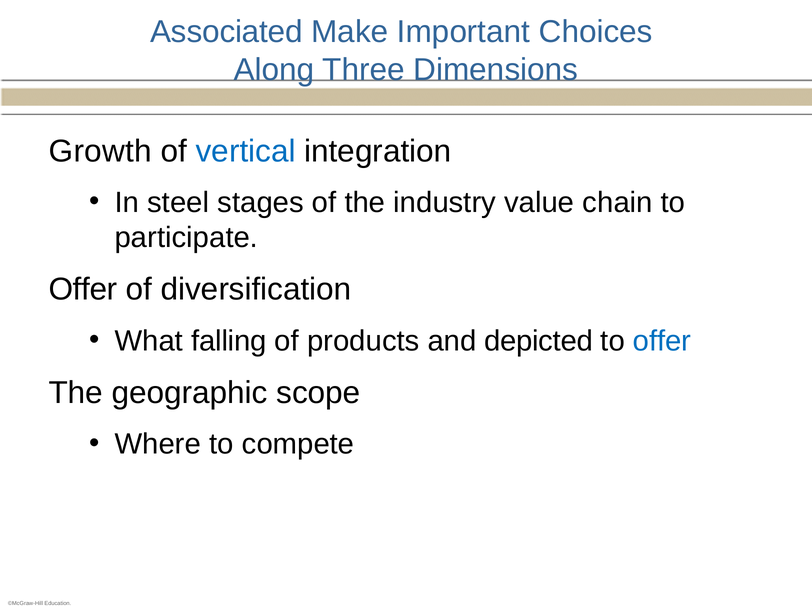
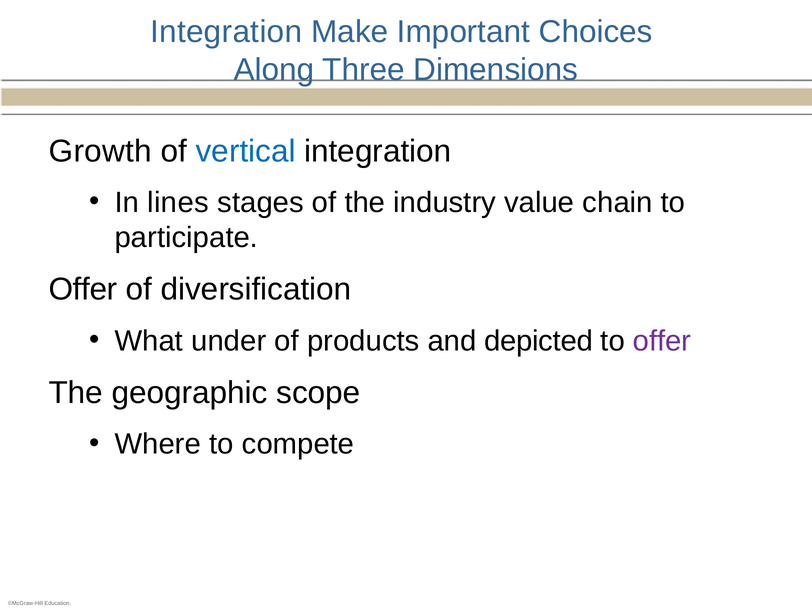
Associated at (226, 32): Associated -> Integration
steel: steel -> lines
falling: falling -> under
offer at (662, 341) colour: blue -> purple
